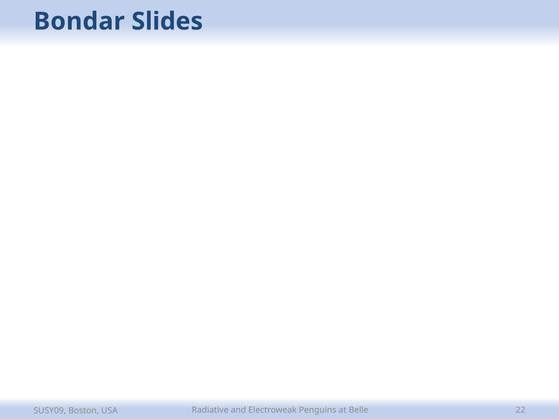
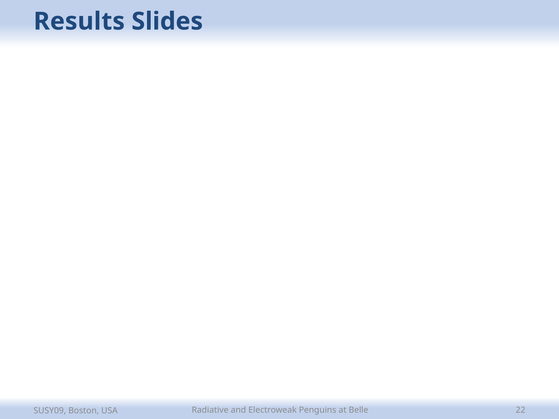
Bondar: Bondar -> Results
